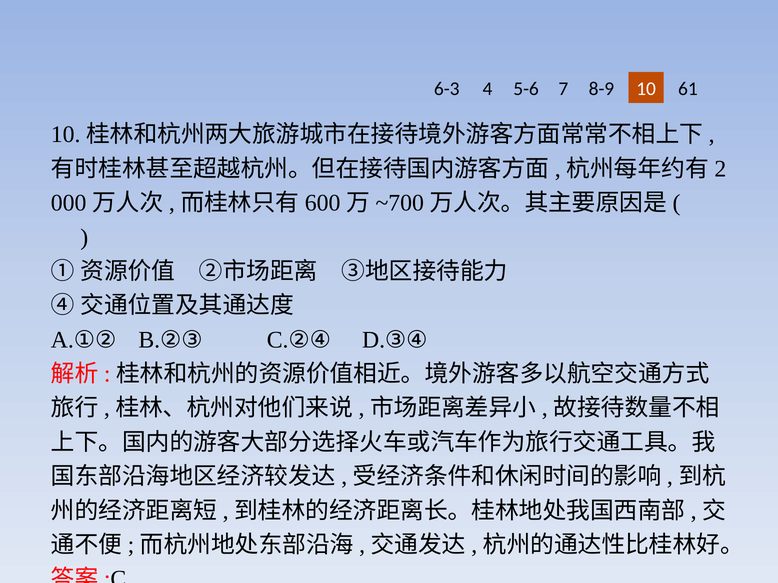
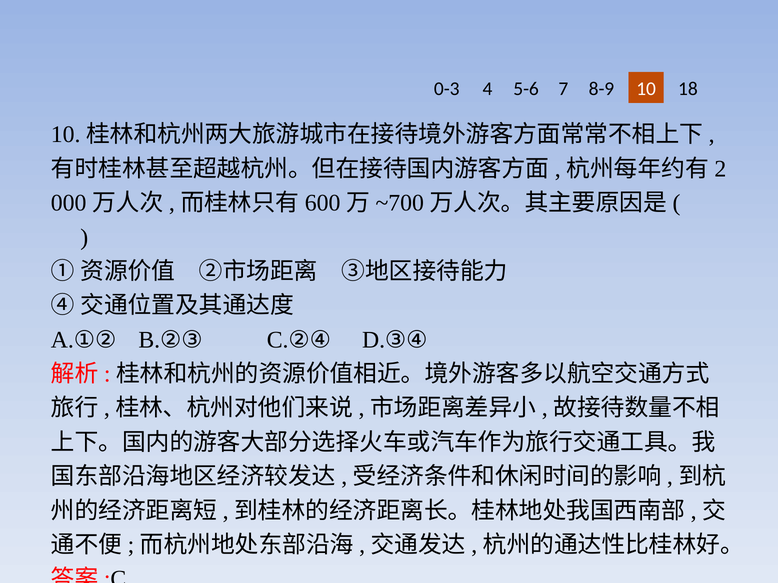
6-3: 6-3 -> 0-3
61: 61 -> 18
